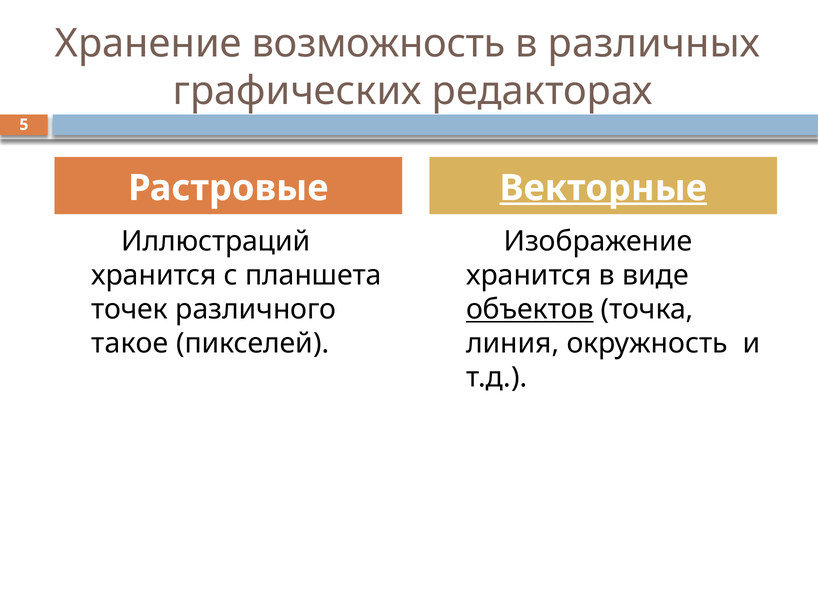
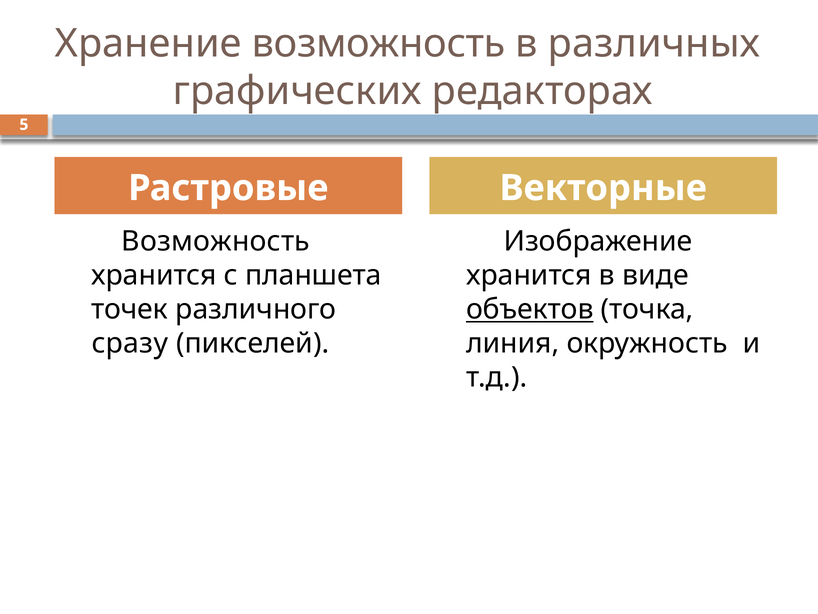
Векторные underline: present -> none
Иллюстраций at (216, 241): Иллюстраций -> Возможность
такое: такое -> сразу
